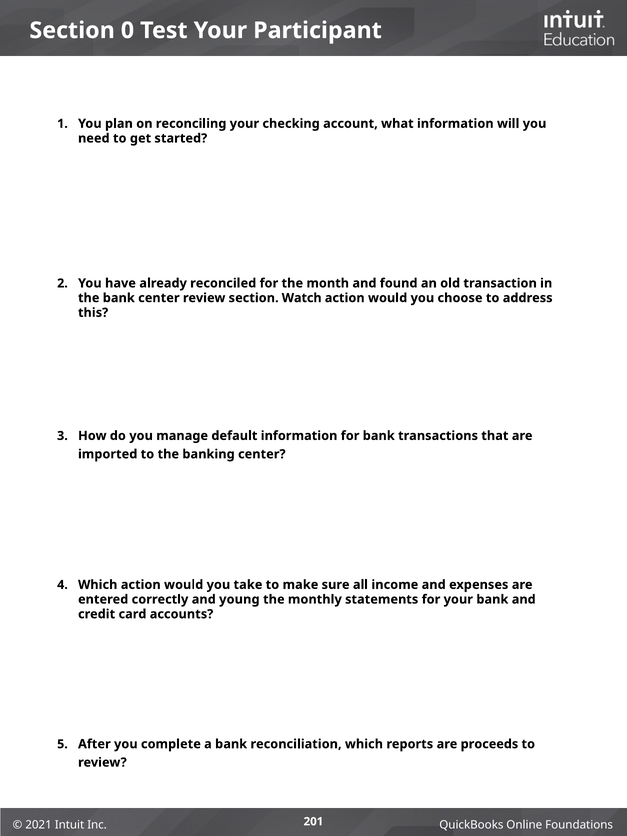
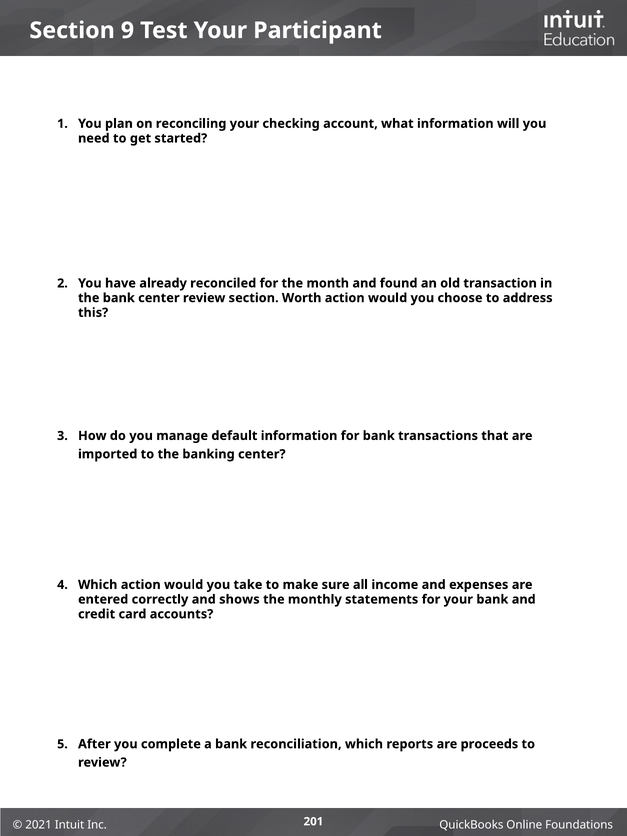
0: 0 -> 9
Watch: Watch -> Worth
young: young -> shows
